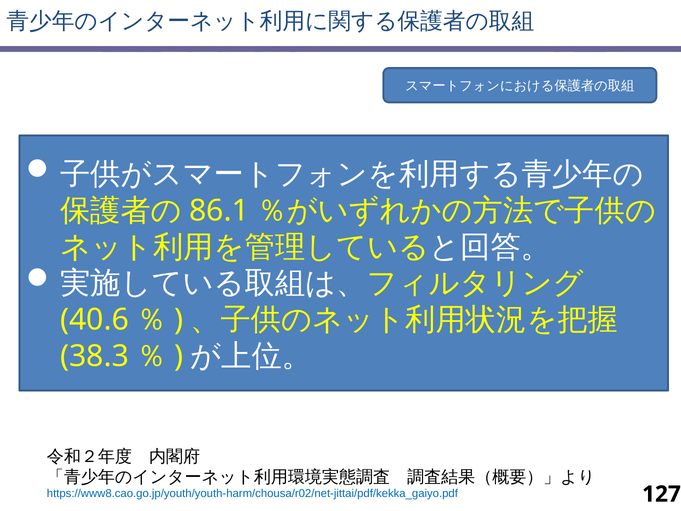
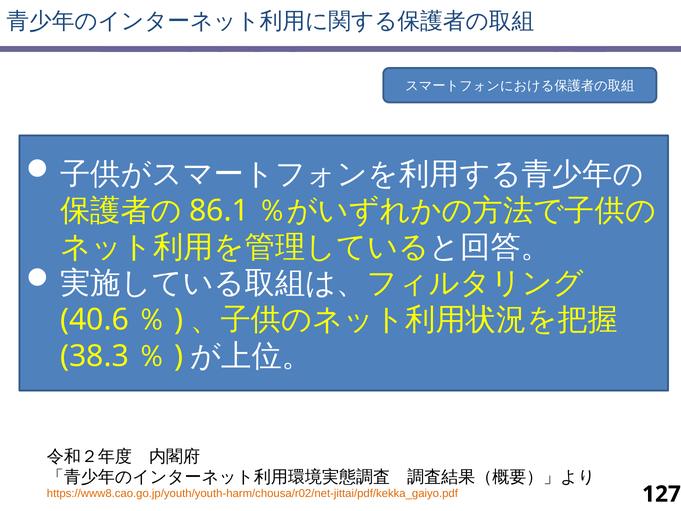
https://www8.cao.go.jp/youth/youth-harm/chousa/r02/net-jittai/pdf/kekka_gaiyo.pdf colour: blue -> orange
